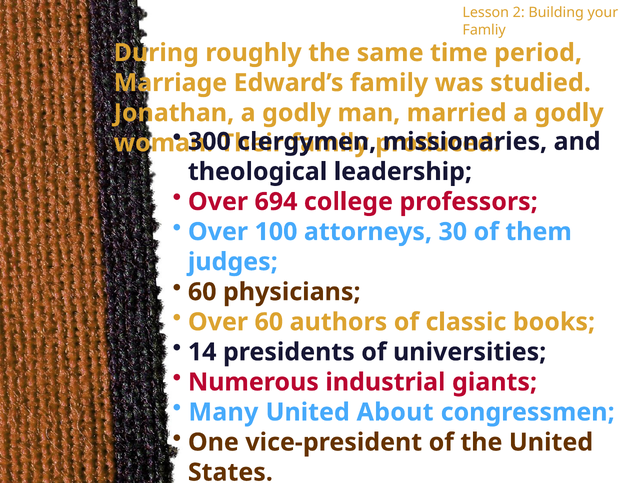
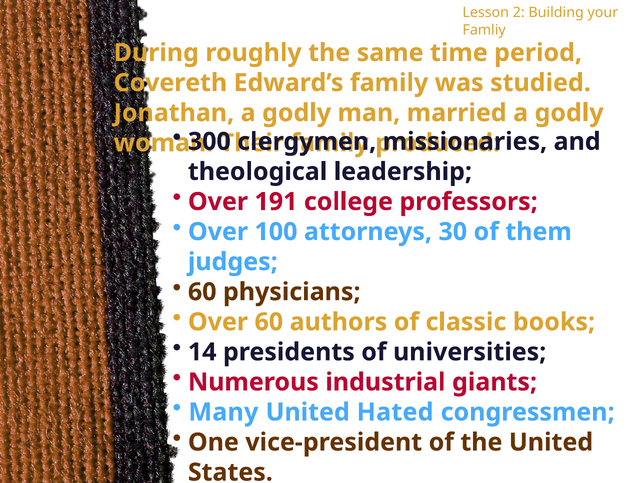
Marriage: Marriage -> Covereth
694: 694 -> 191
About: About -> Hated
